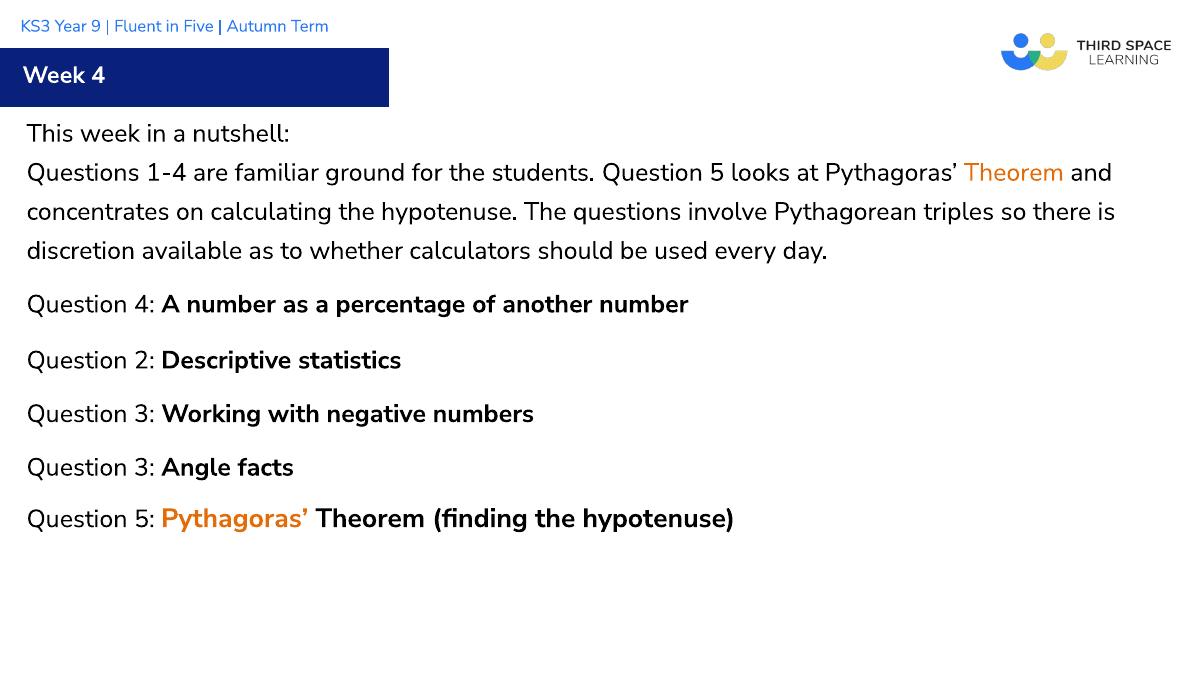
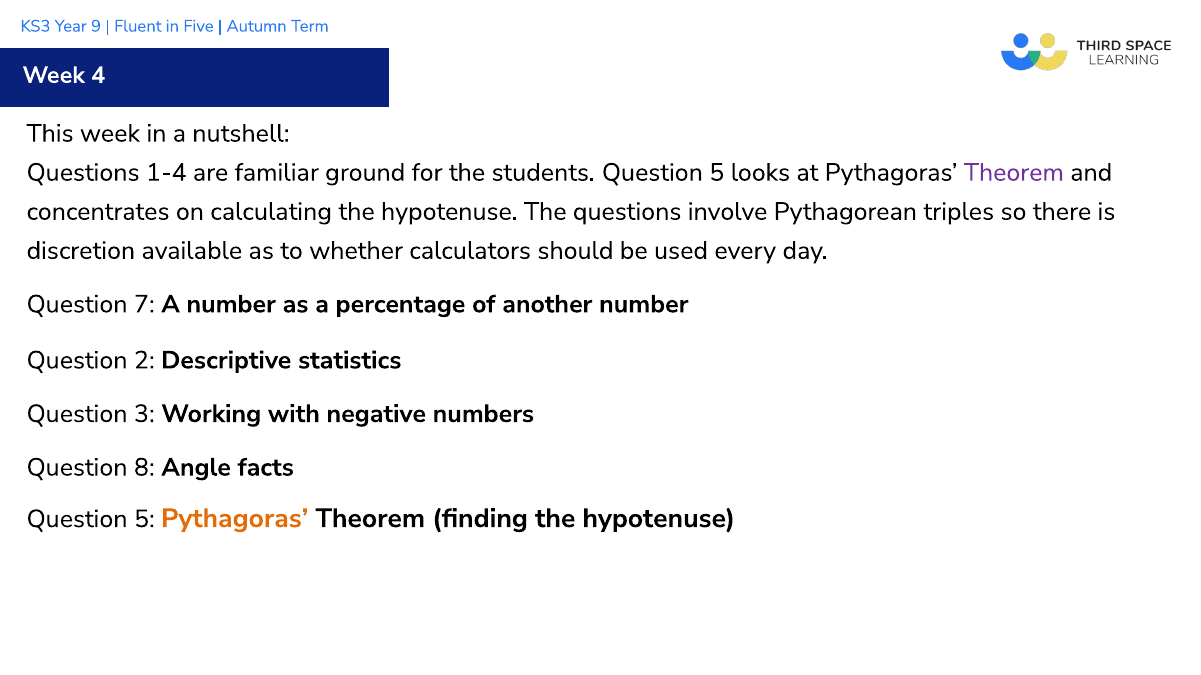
Theorem at (1014, 173) colour: orange -> purple
Question 4: 4 -> 7
3 at (144, 468): 3 -> 8
